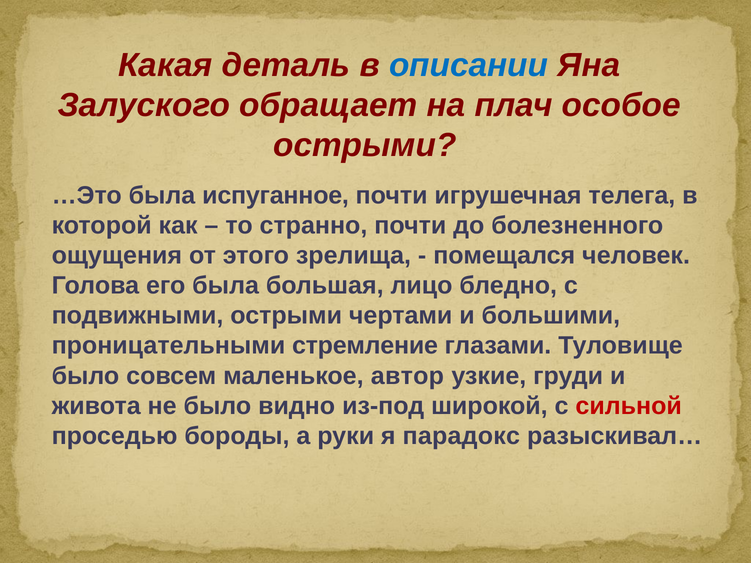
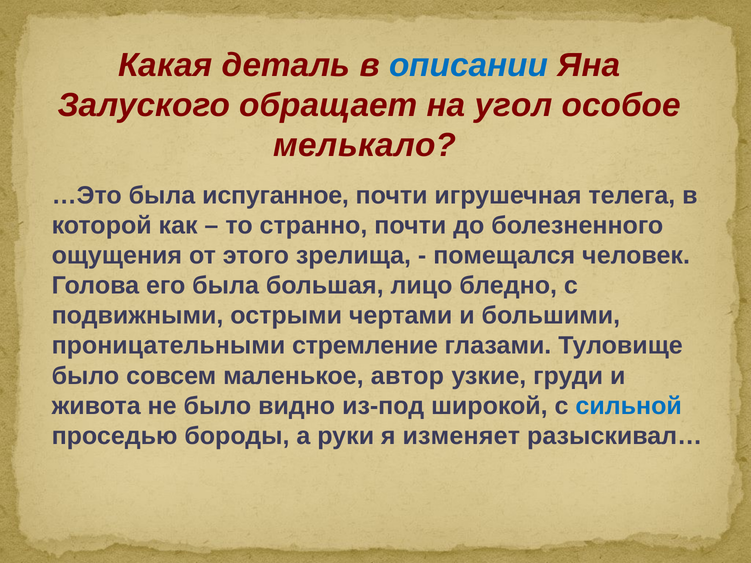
плач: плач -> угол
острыми at (365, 145): острыми -> мелькало
сильной colour: red -> blue
парадокс: парадокс -> изменяет
